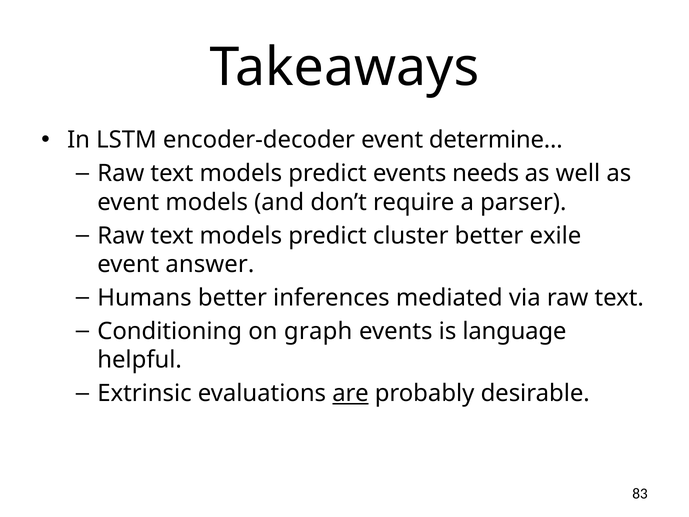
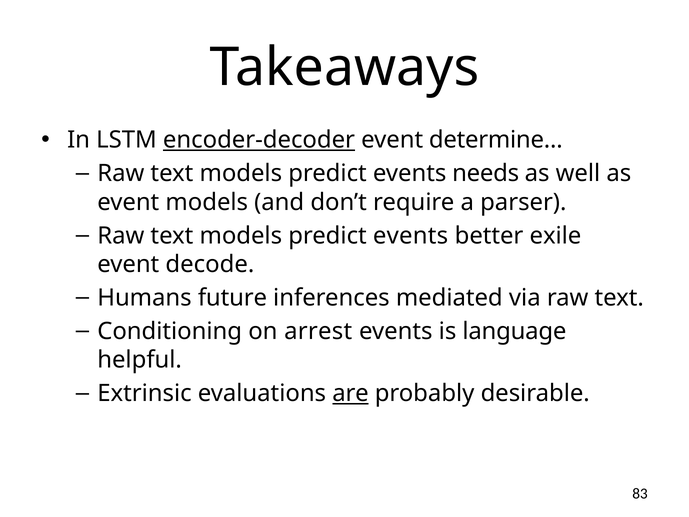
encoder-decoder underline: none -> present
cluster at (411, 236): cluster -> events
answer: answer -> decode
Humans better: better -> future
graph: graph -> arrest
